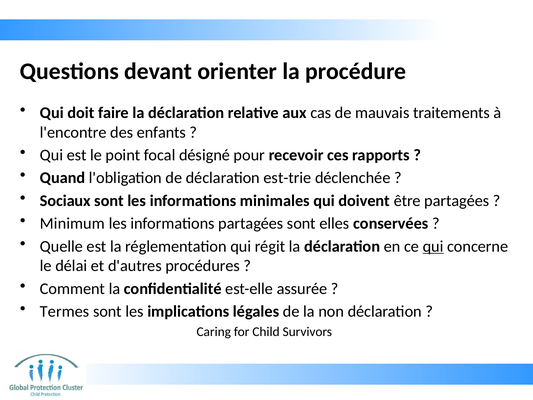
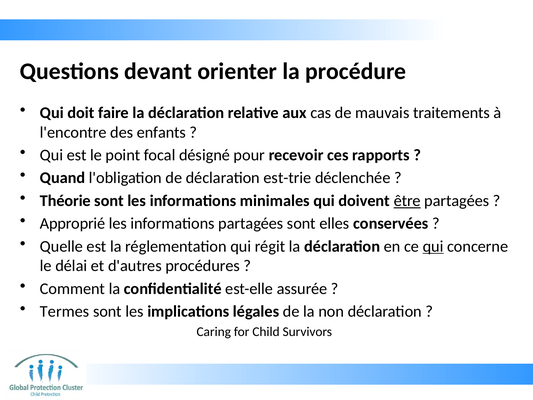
Sociaux: Sociaux -> Théorie
être underline: none -> present
Minimum: Minimum -> Approprié
